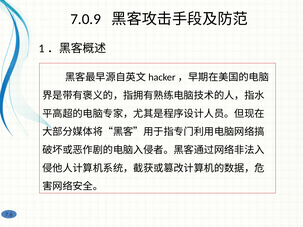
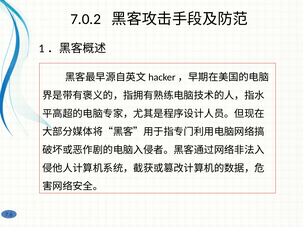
7.0.9: 7.0.9 -> 7.0.2
